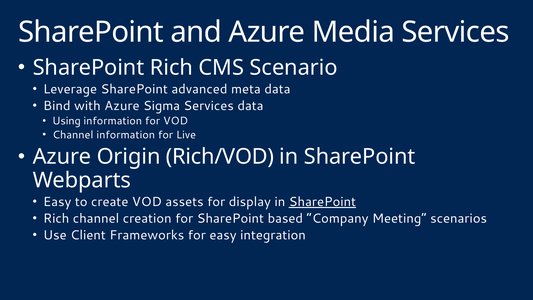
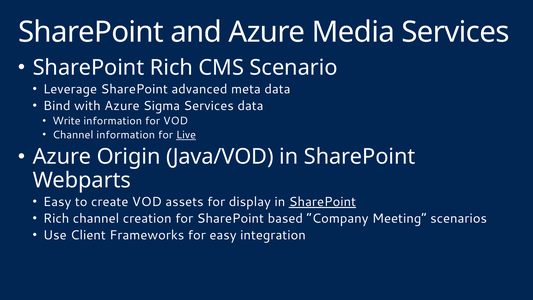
Using: Using -> Write
Live underline: none -> present
Rich/VOD: Rich/VOD -> Java/VOD
